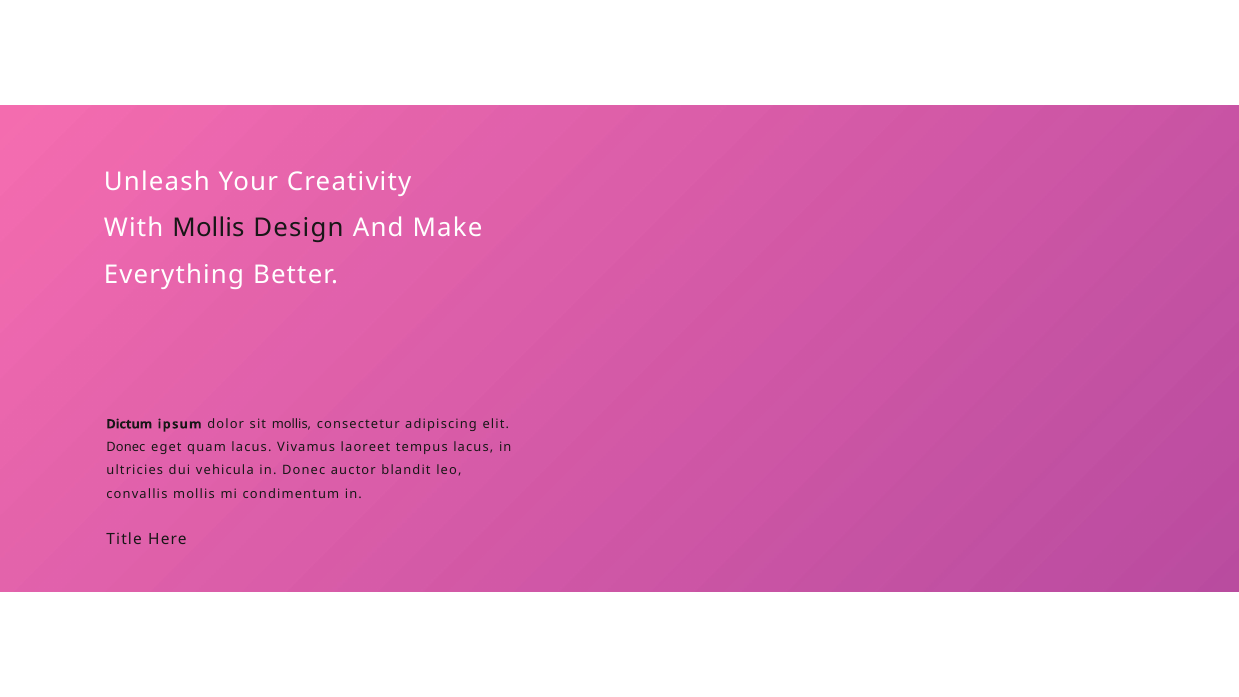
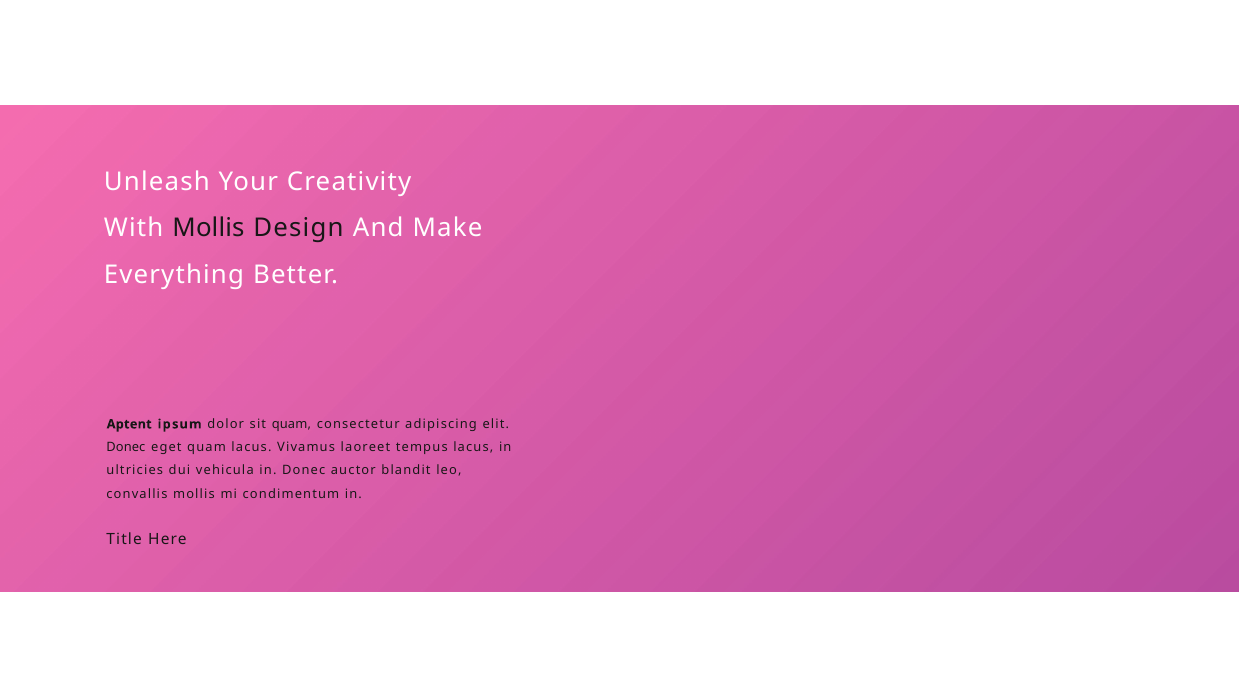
Dictum: Dictum -> Aptent
sit mollis: mollis -> quam
